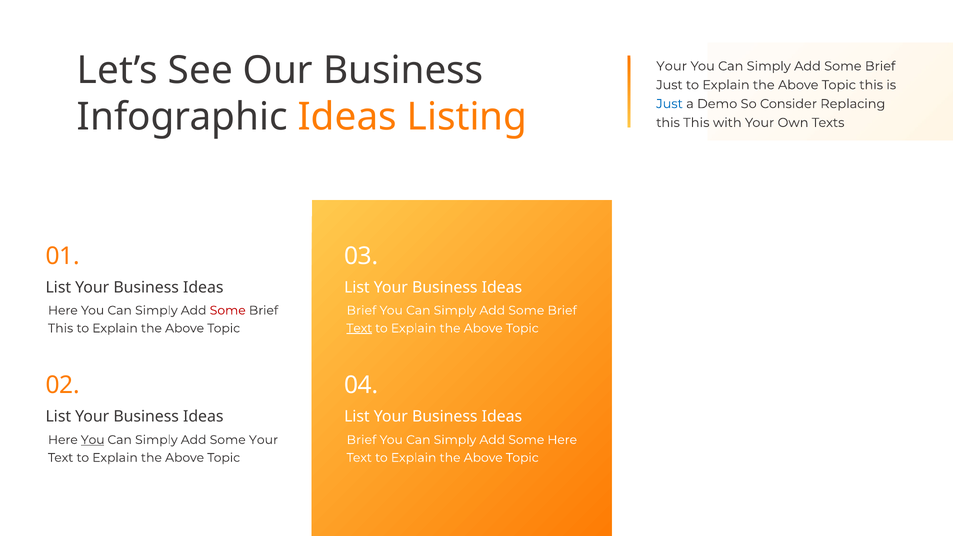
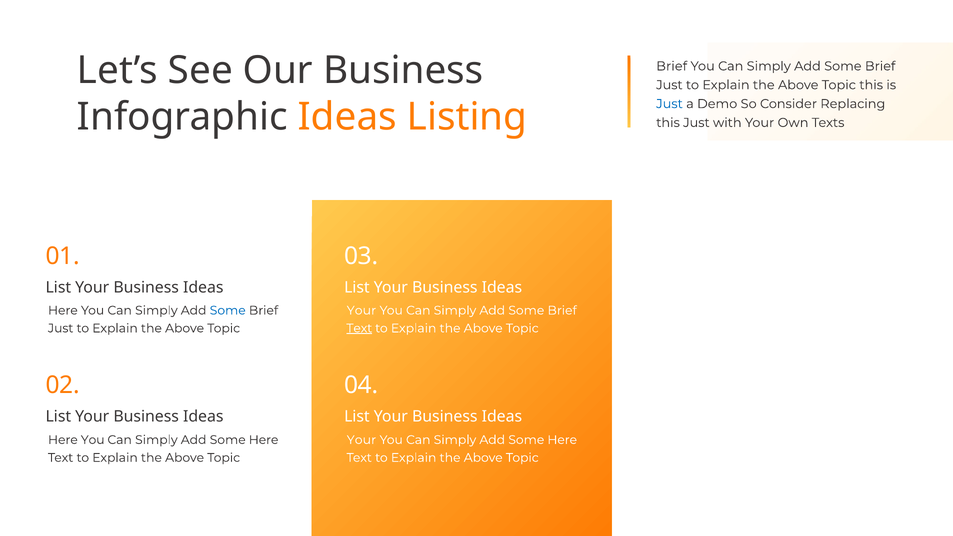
Your at (672, 66): Your -> Brief
this This: This -> Just
Some at (228, 310) colour: red -> blue
Brief at (361, 310): Brief -> Your
This at (61, 328): This -> Just
You at (93, 440) underline: present -> none
Your at (263, 440): Your -> Here
Brief at (361, 440): Brief -> Your
